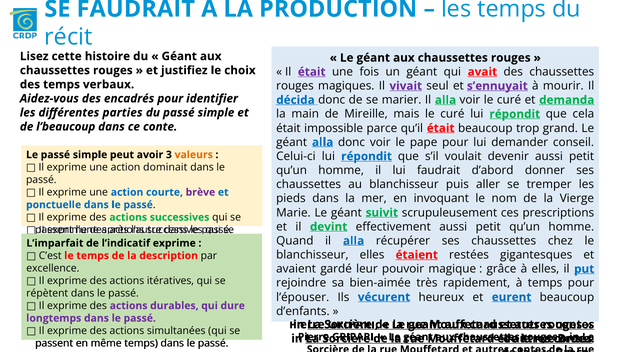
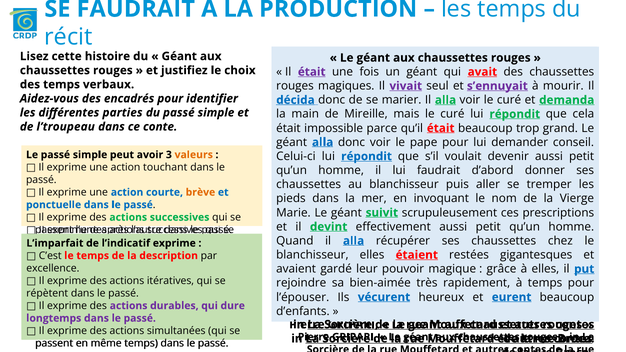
l’beaucoup: l’beaucoup -> l’troupeau
dominait: dominait -> touchant
brève at (200, 192) colour: purple -> orange
